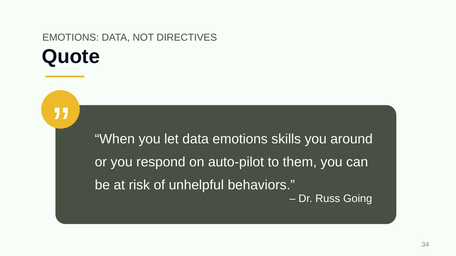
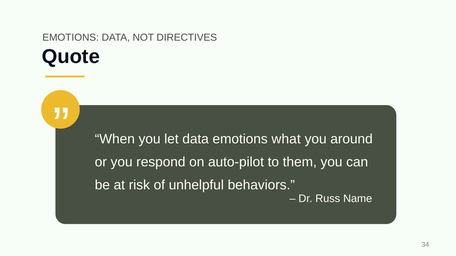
skills: skills -> what
Going: Going -> Name
